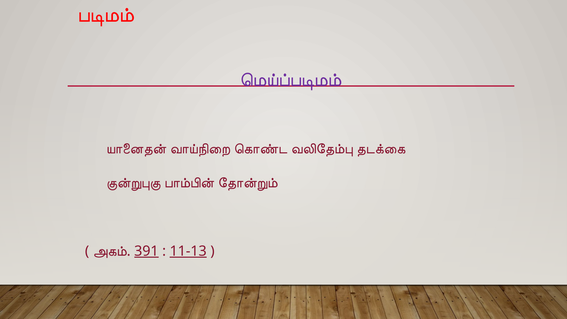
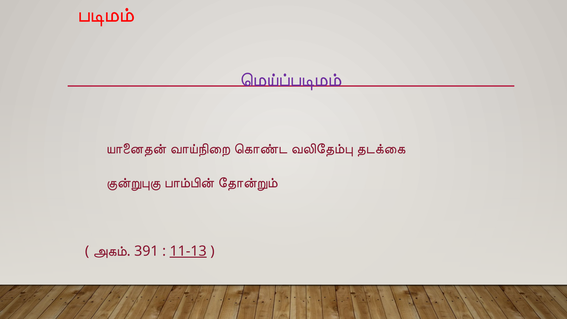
391 underline: present -> none
